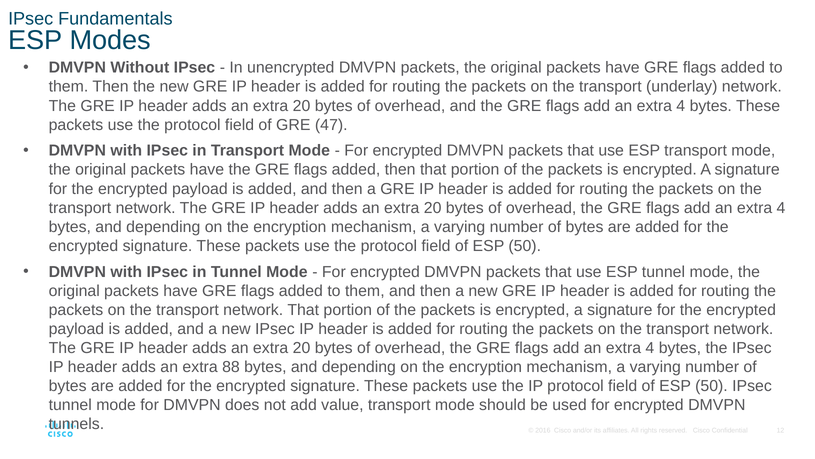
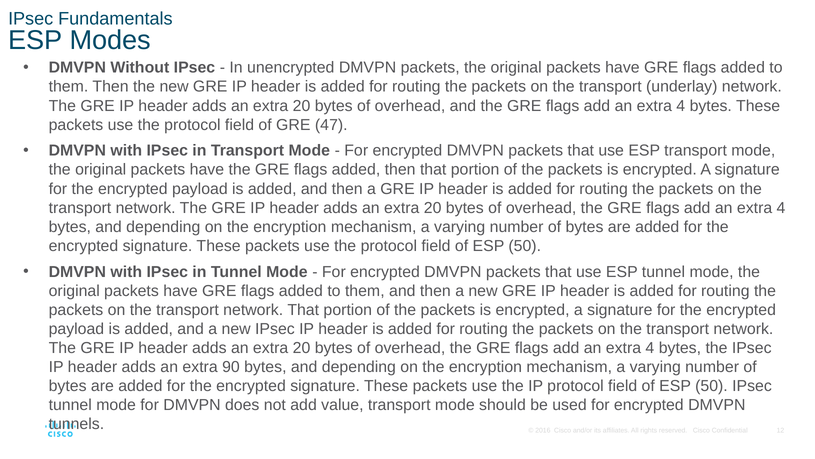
88: 88 -> 90
